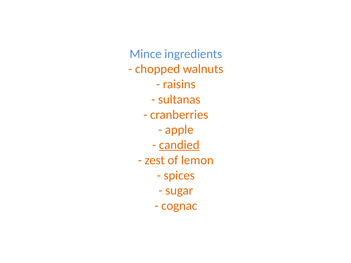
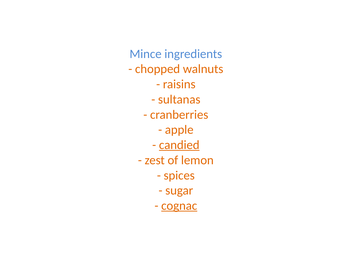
cognac underline: none -> present
